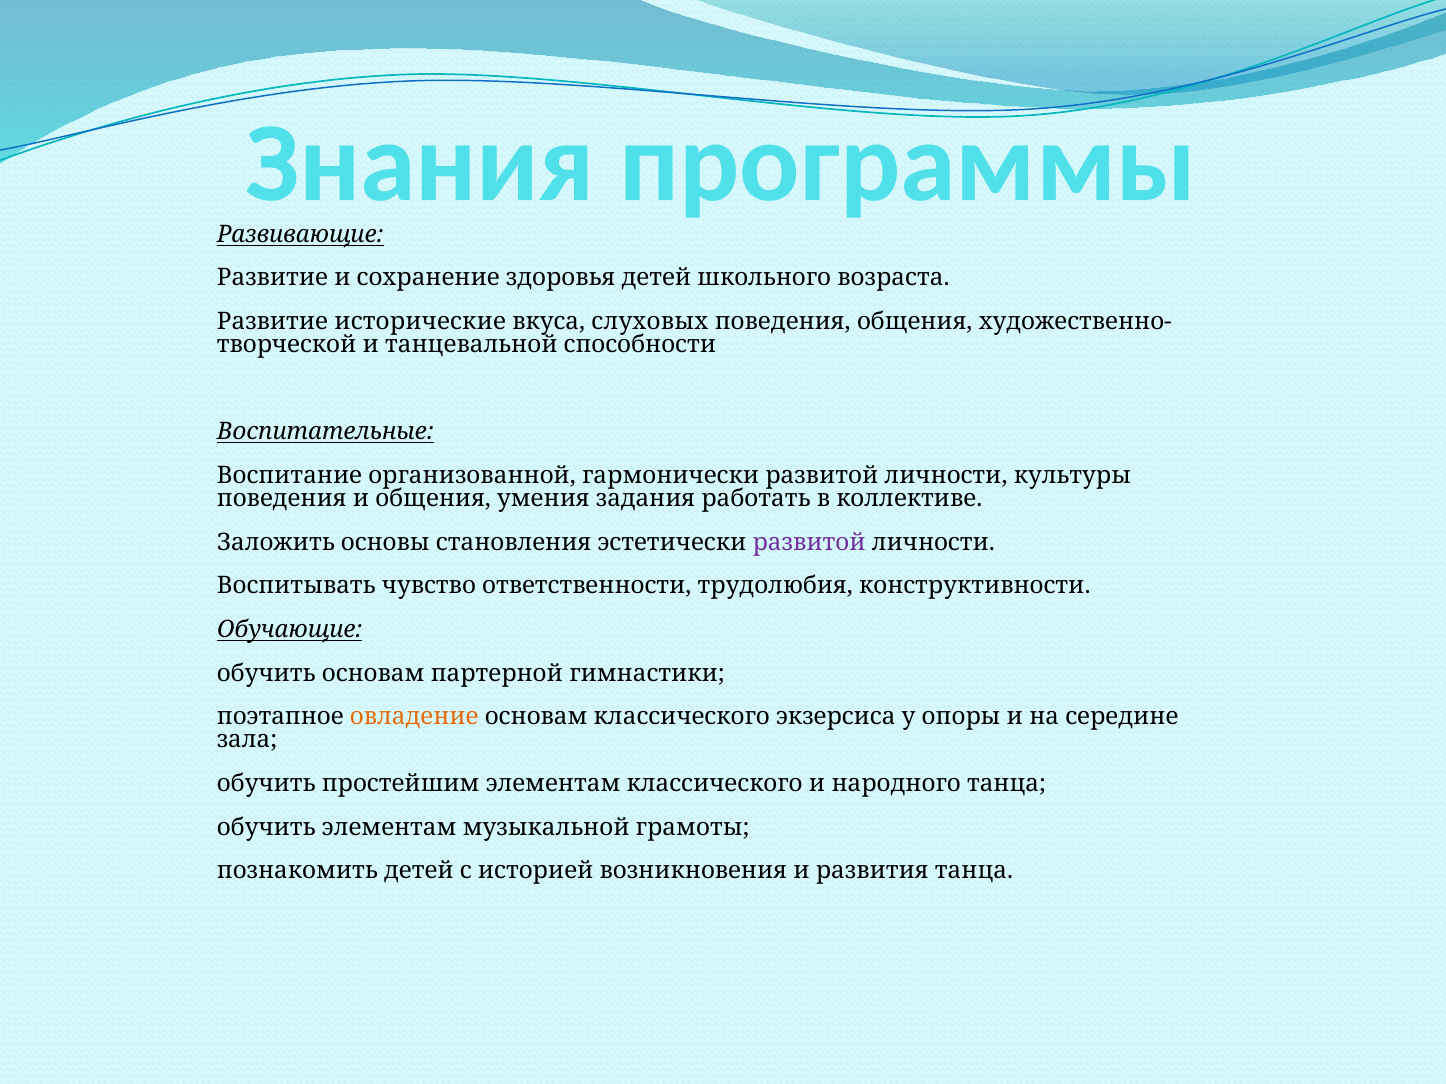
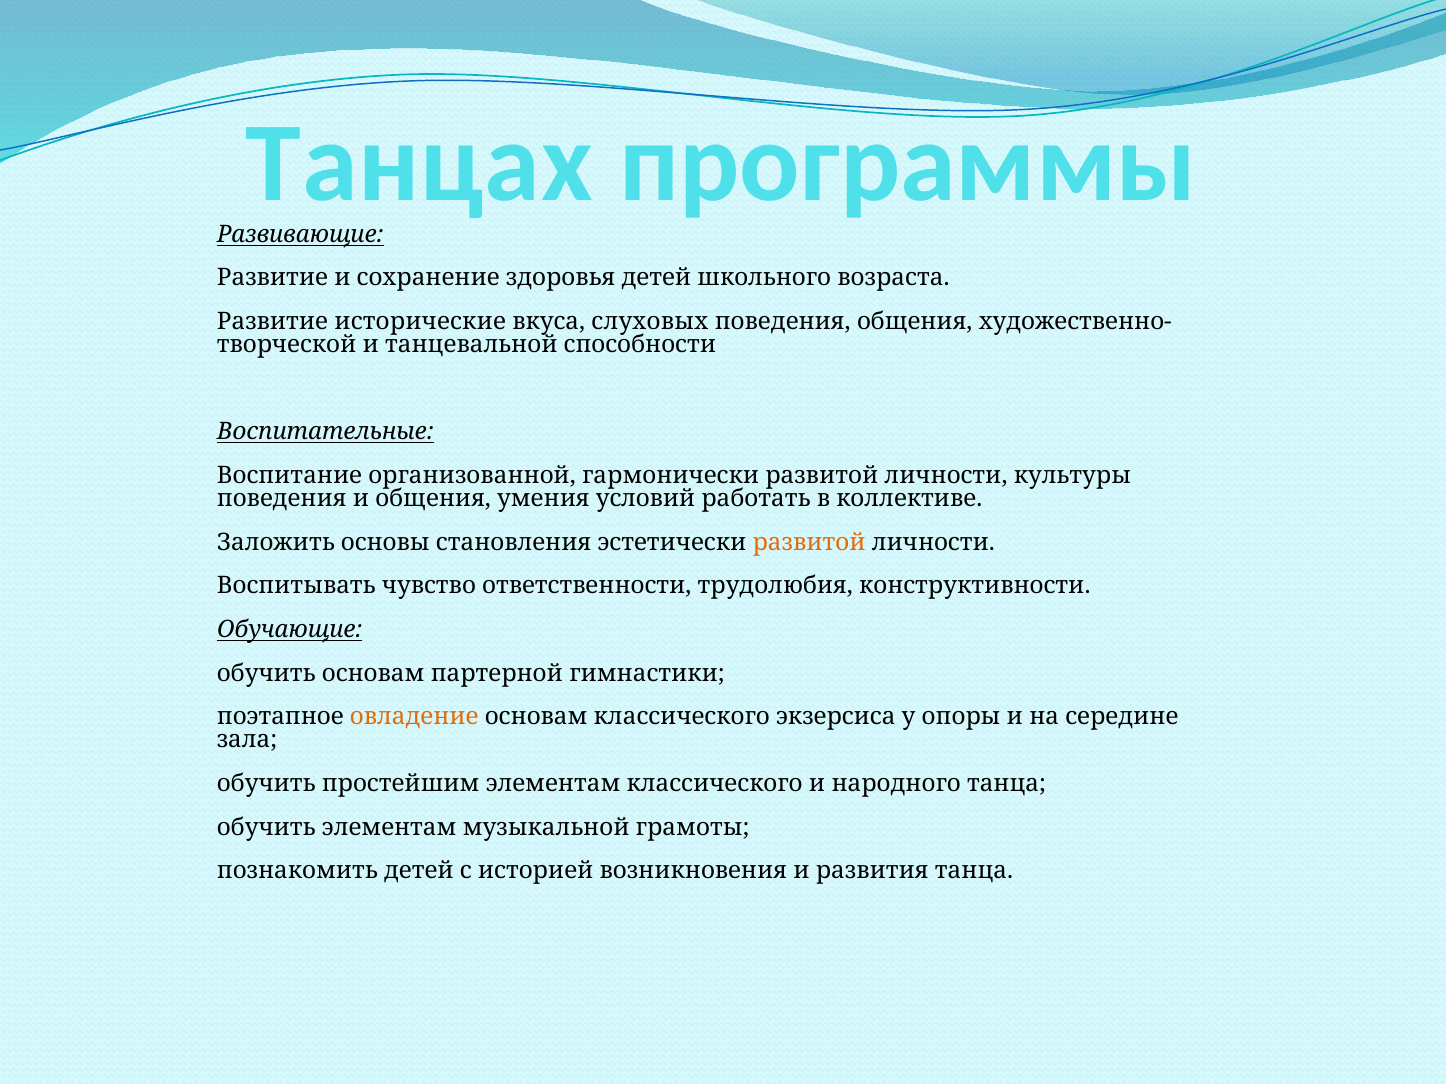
Знания: Знания -> Танцах
задания: задания -> условий
развитой at (809, 543) colour: purple -> orange
